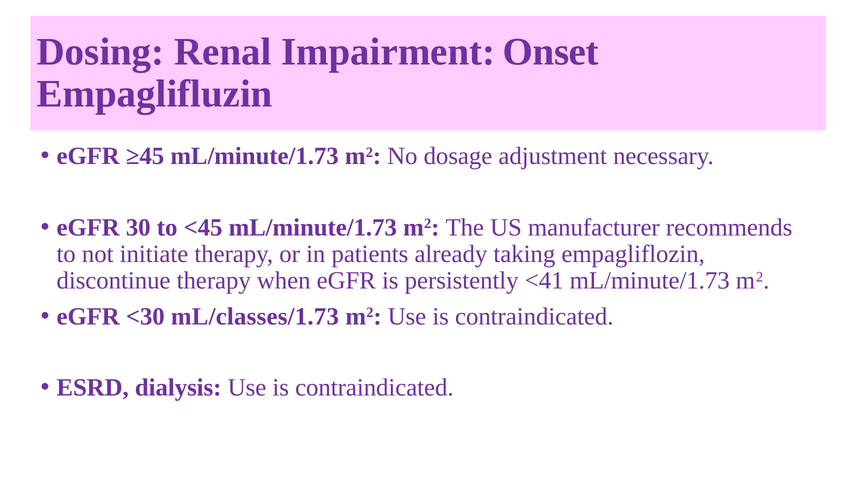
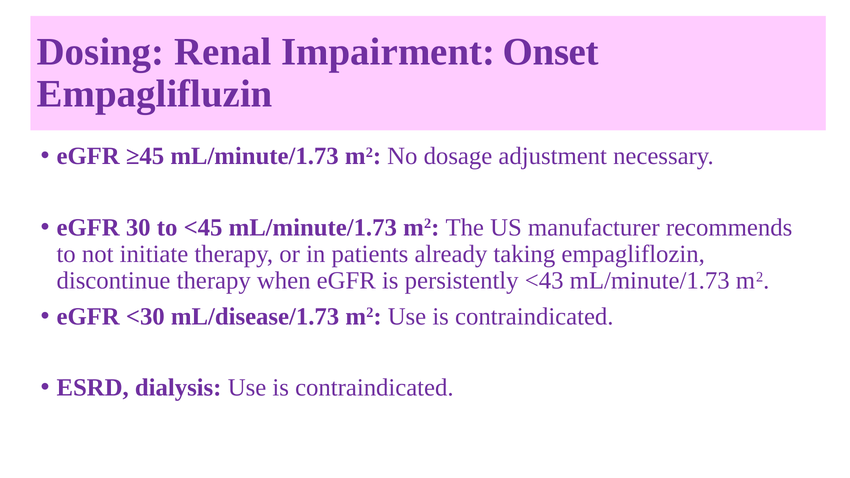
<41: <41 -> <43
mL/classes/1.73: mL/classes/1.73 -> mL/disease/1.73
